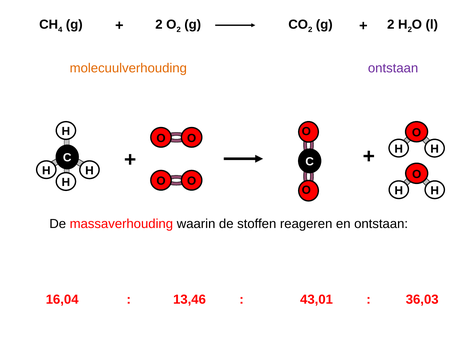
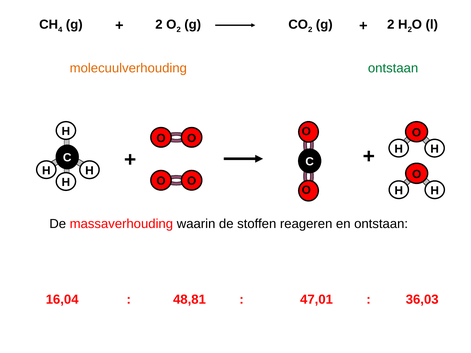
ontstaan at (393, 68) colour: purple -> green
13,46: 13,46 -> 48,81
43,01: 43,01 -> 47,01
